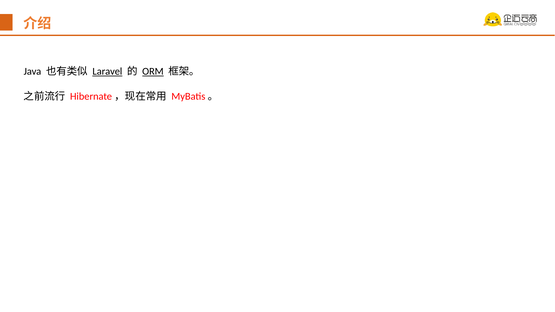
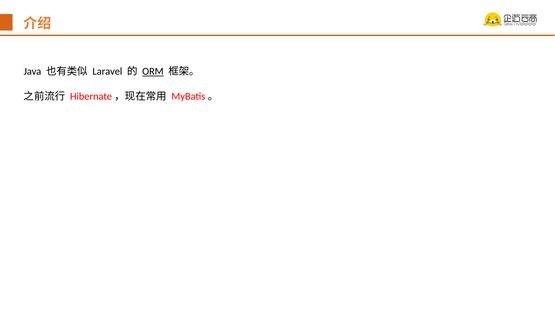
Laravel underline: present -> none
